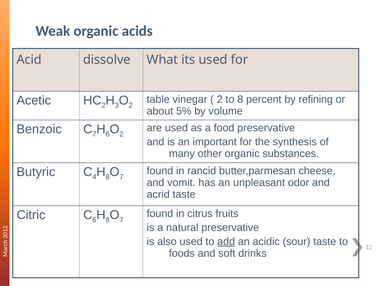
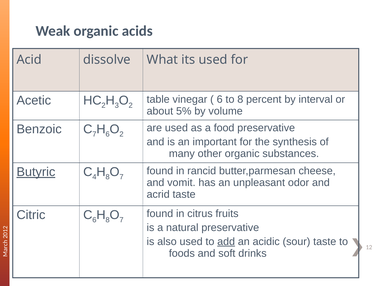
2 at (220, 99): 2 -> 6
refining: refining -> interval
Butyric underline: none -> present
